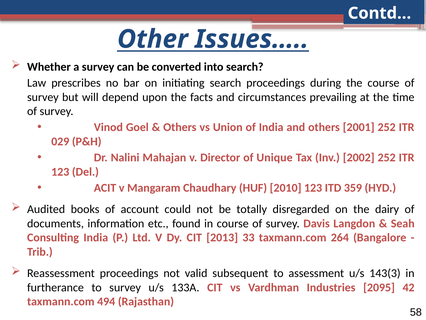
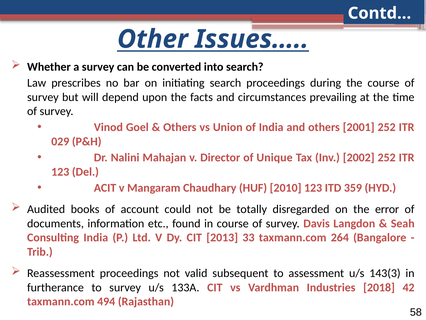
dairy: dairy -> error
2095: 2095 -> 2018
